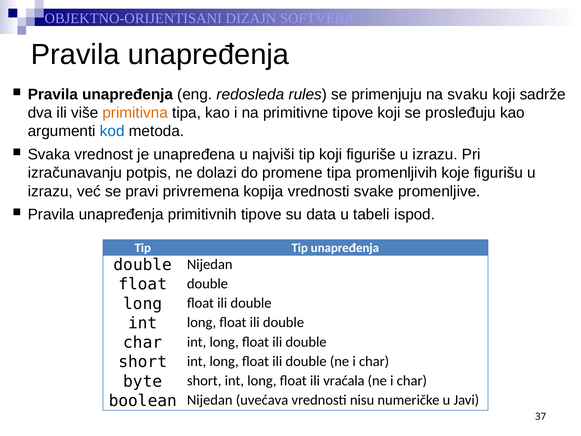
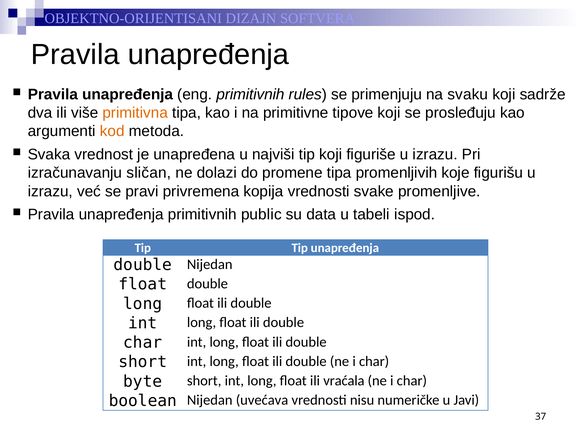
eng redosleda: redosleda -> primitivnih
kod colour: blue -> orange
potpis: potpis -> sličan
primitivnih tipove: tipove -> public
